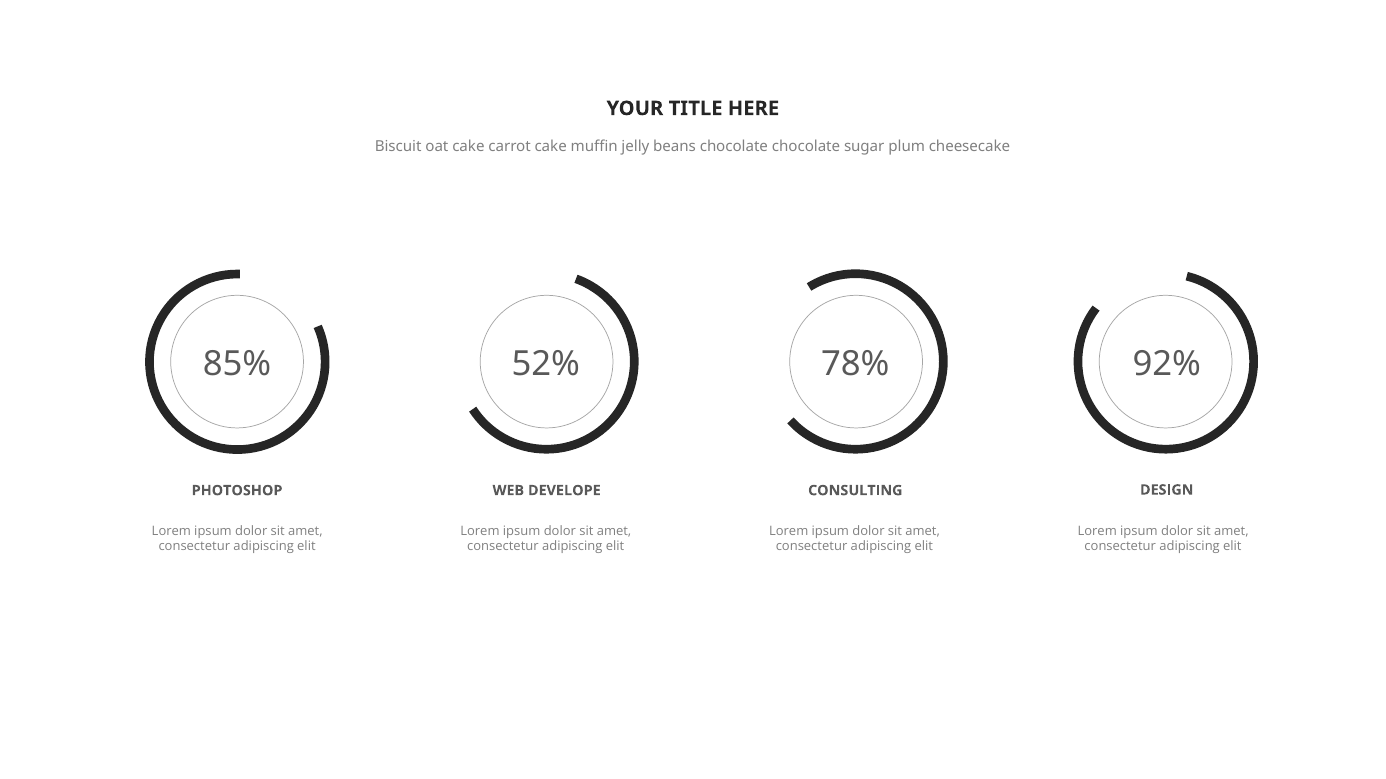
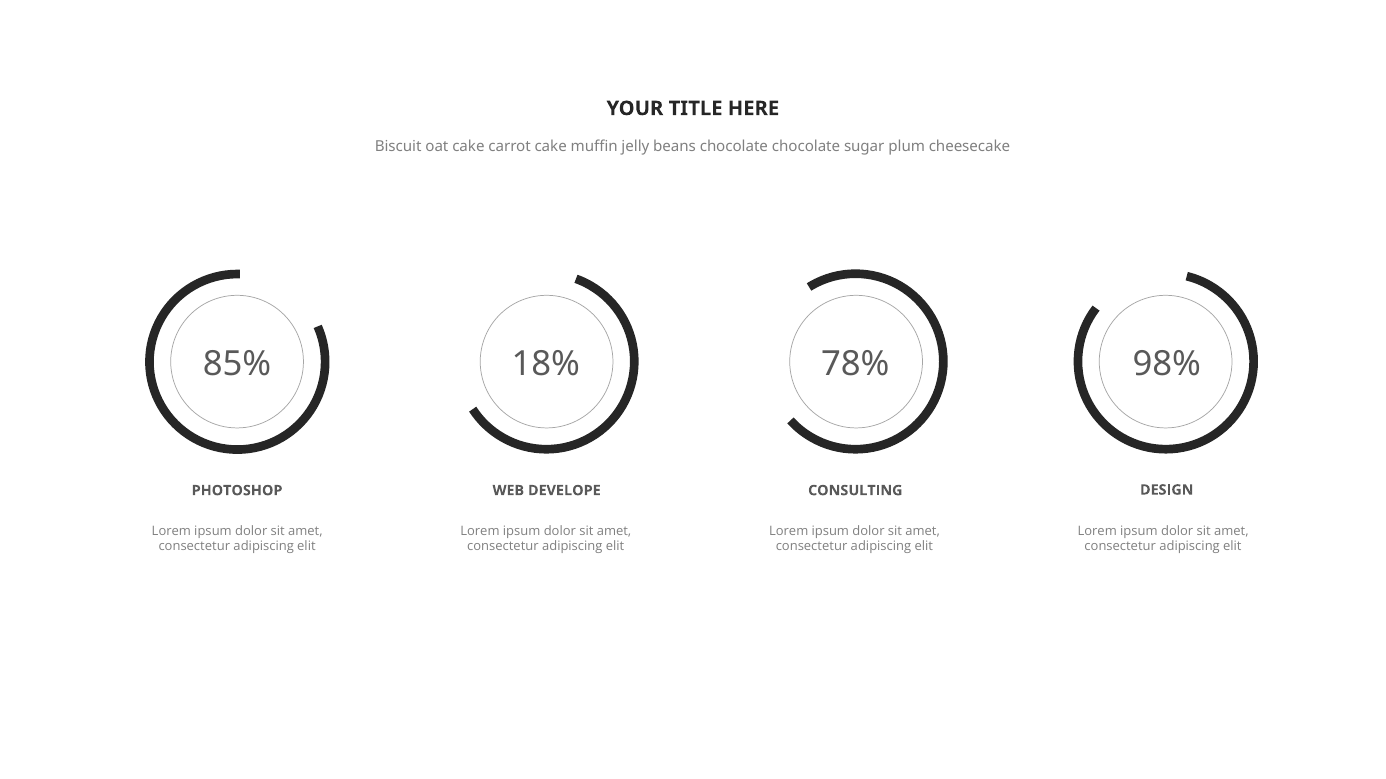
52%: 52% -> 18%
92%: 92% -> 98%
